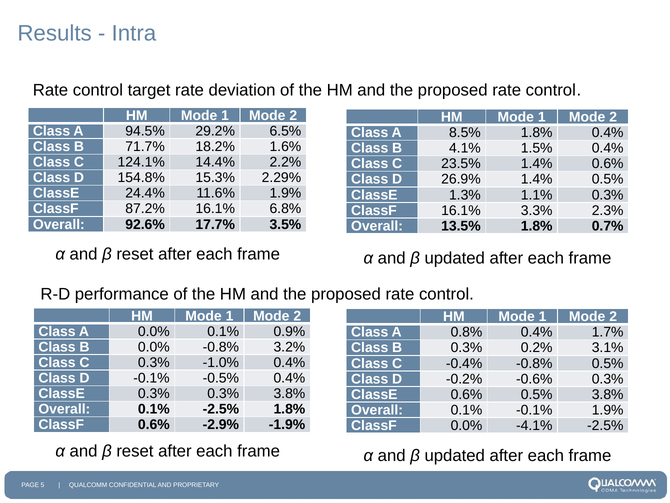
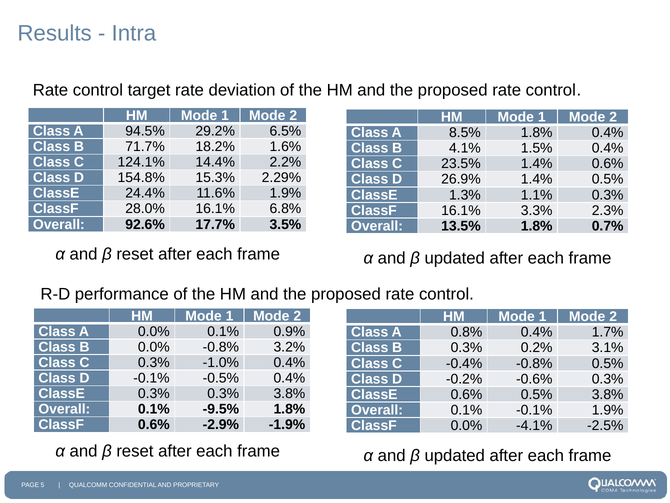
87.2%: 87.2% -> 28.0%
0.1% -2.5%: -2.5% -> -9.5%
